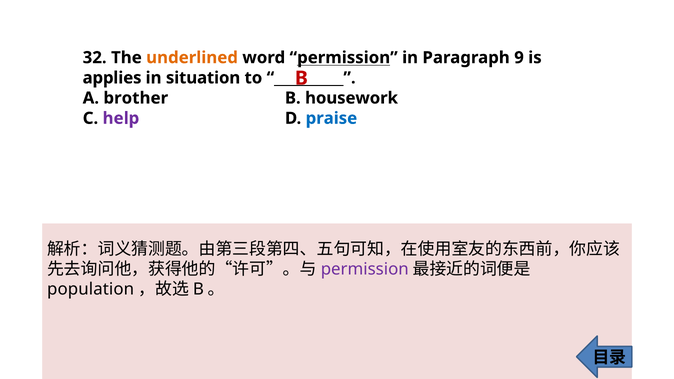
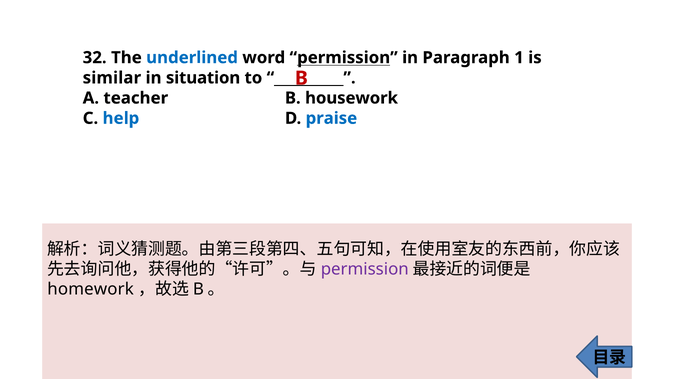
underlined colour: orange -> blue
9: 9 -> 1
applies: applies -> similar
brother: brother -> teacher
help colour: purple -> blue
population: population -> homework
